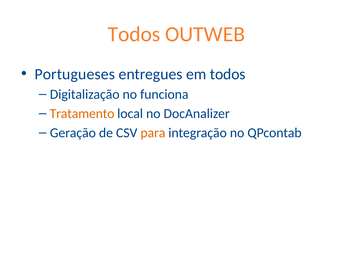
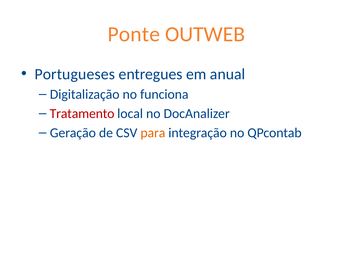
Todos at (134, 34): Todos -> Ponte
em todos: todos -> anual
Tratamento colour: orange -> red
